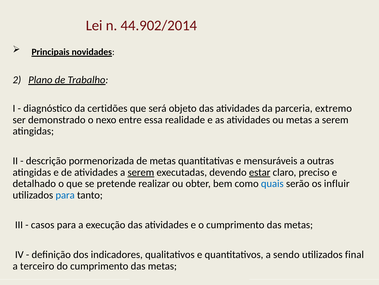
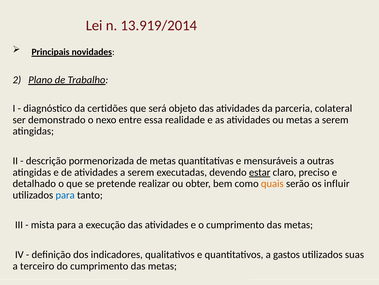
44.902/2014: 44.902/2014 -> 13.919/2014
extremo: extremo -> colateral
serem at (141, 172) underline: present -> none
quais colour: blue -> orange
casos: casos -> mista
sendo: sendo -> gastos
final: final -> suas
